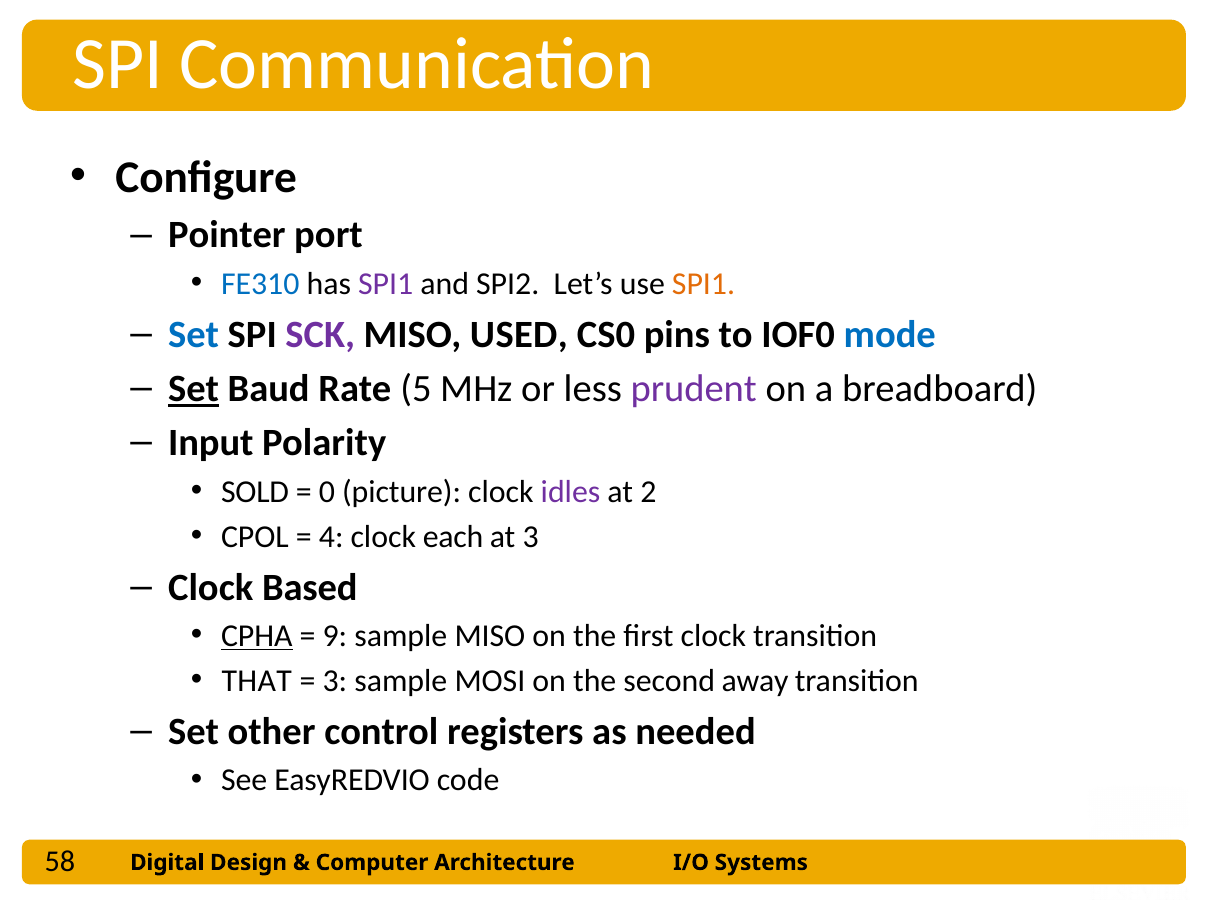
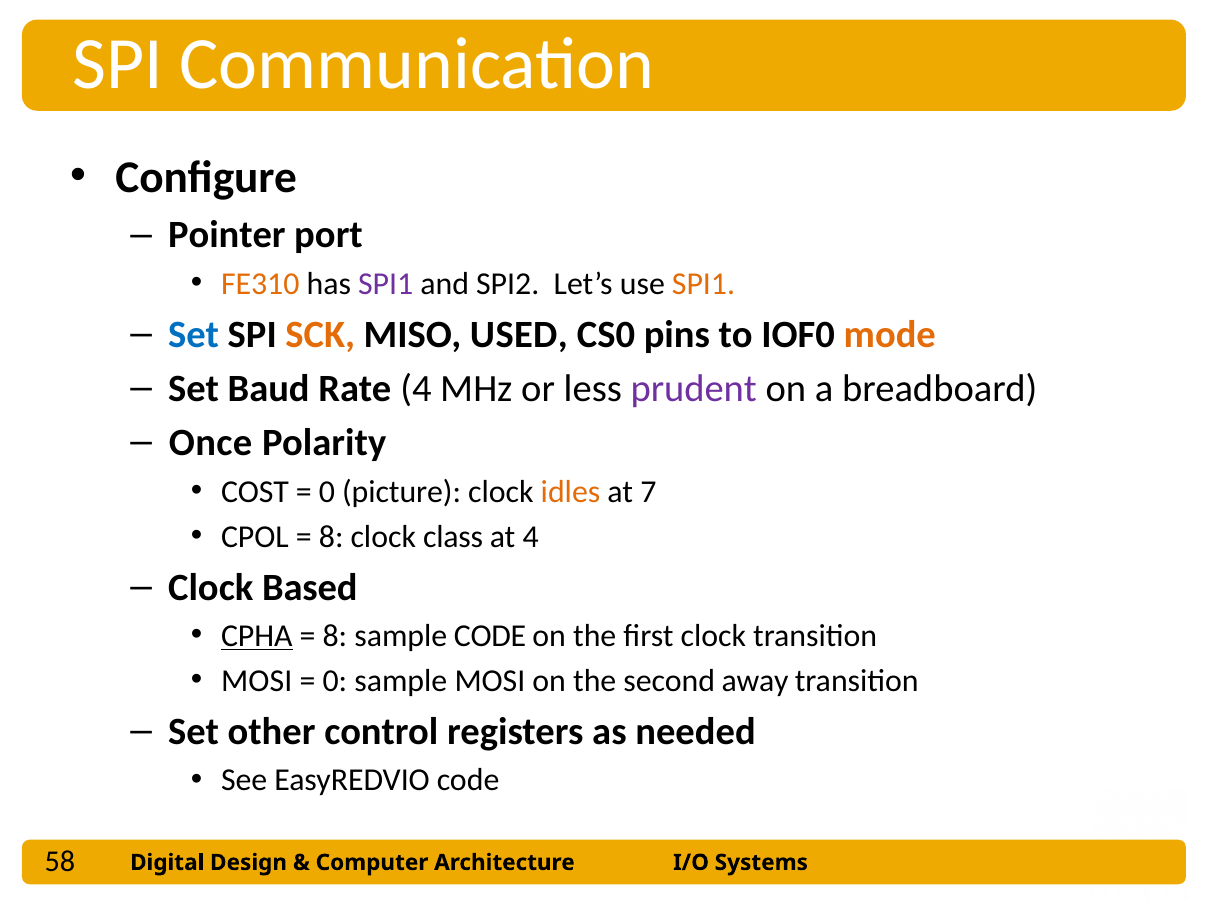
FE310 colour: blue -> orange
SCK colour: purple -> orange
mode colour: blue -> orange
Set at (194, 389) underline: present -> none
Rate 5: 5 -> 4
Input: Input -> Once
SOLD: SOLD -> COST
idles colour: purple -> orange
2: 2 -> 7
4 at (331, 537): 4 -> 8
each: each -> class
at 3: 3 -> 4
9 at (335, 636): 9 -> 8
sample MISO: MISO -> CODE
THAT at (257, 681): THAT -> MOSI
3 at (335, 681): 3 -> 0
